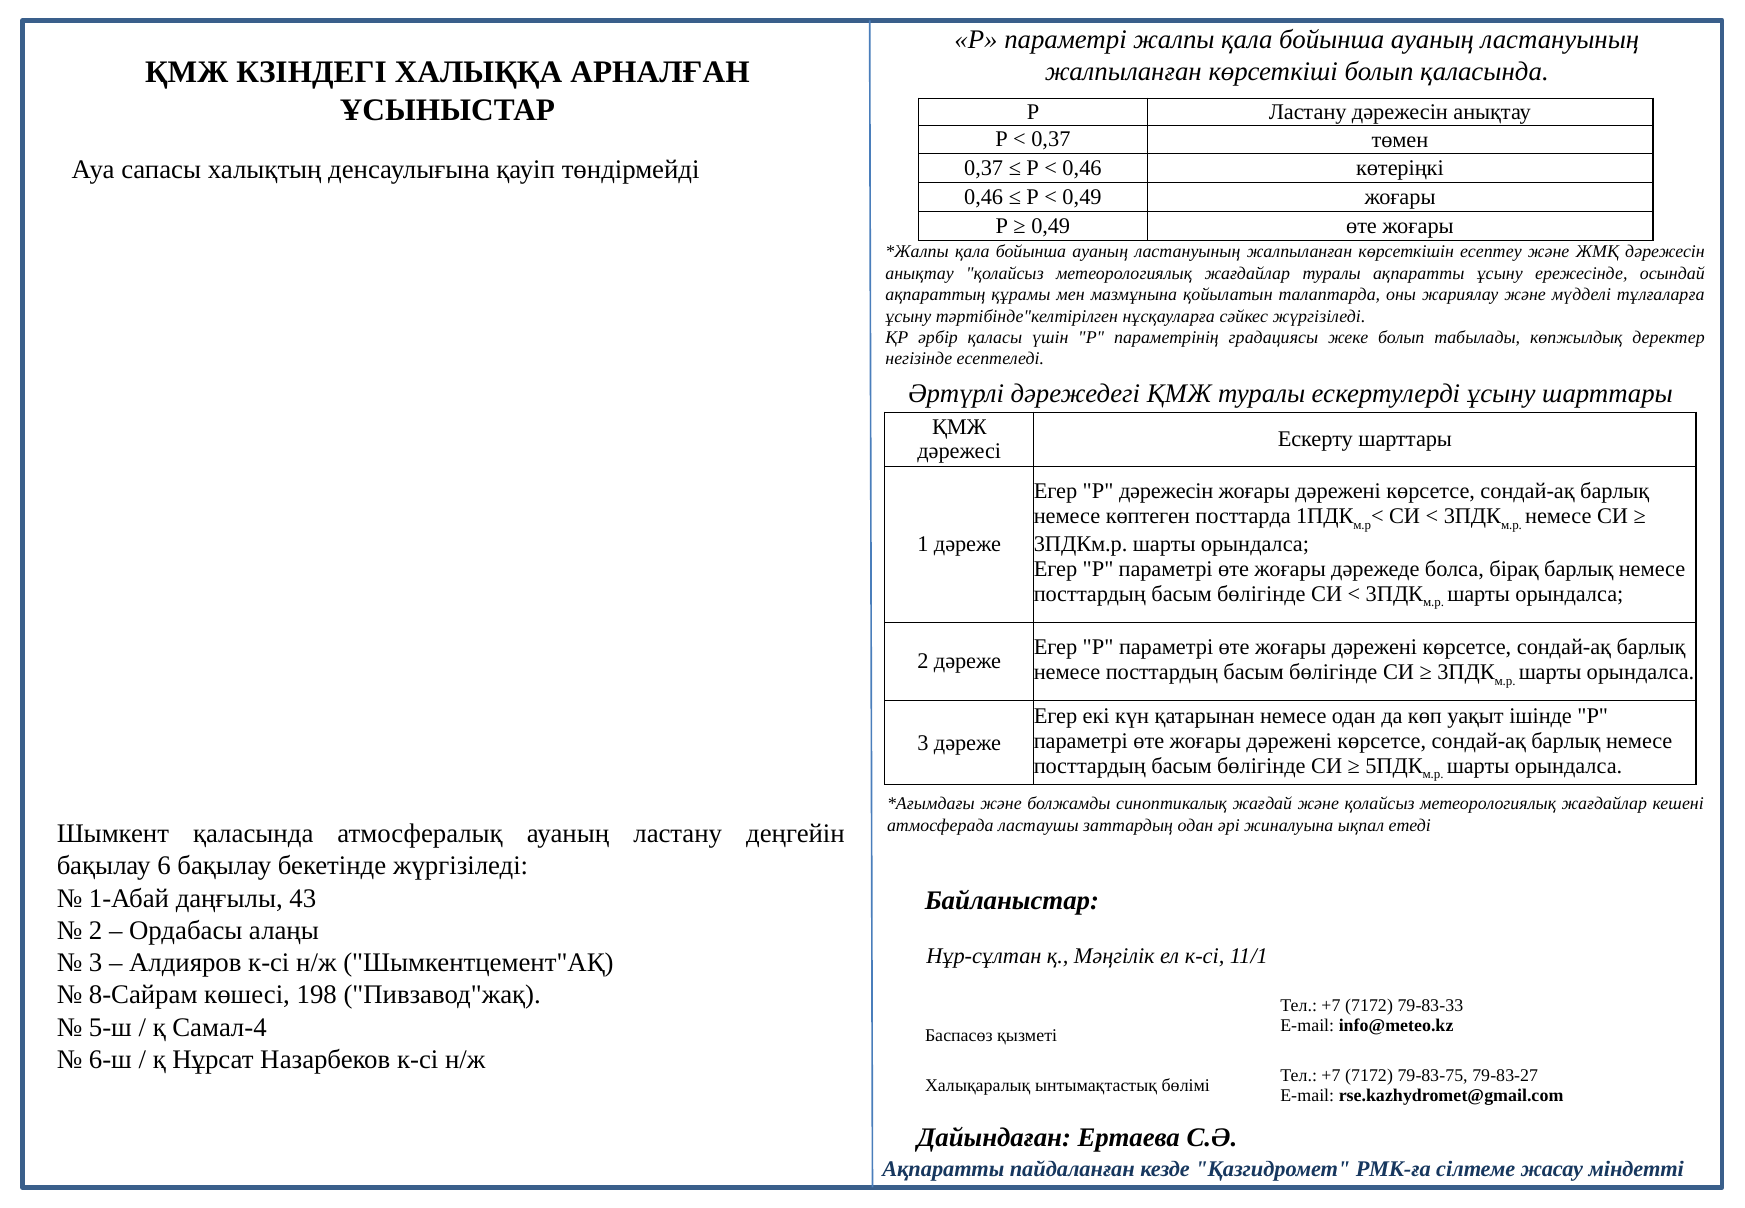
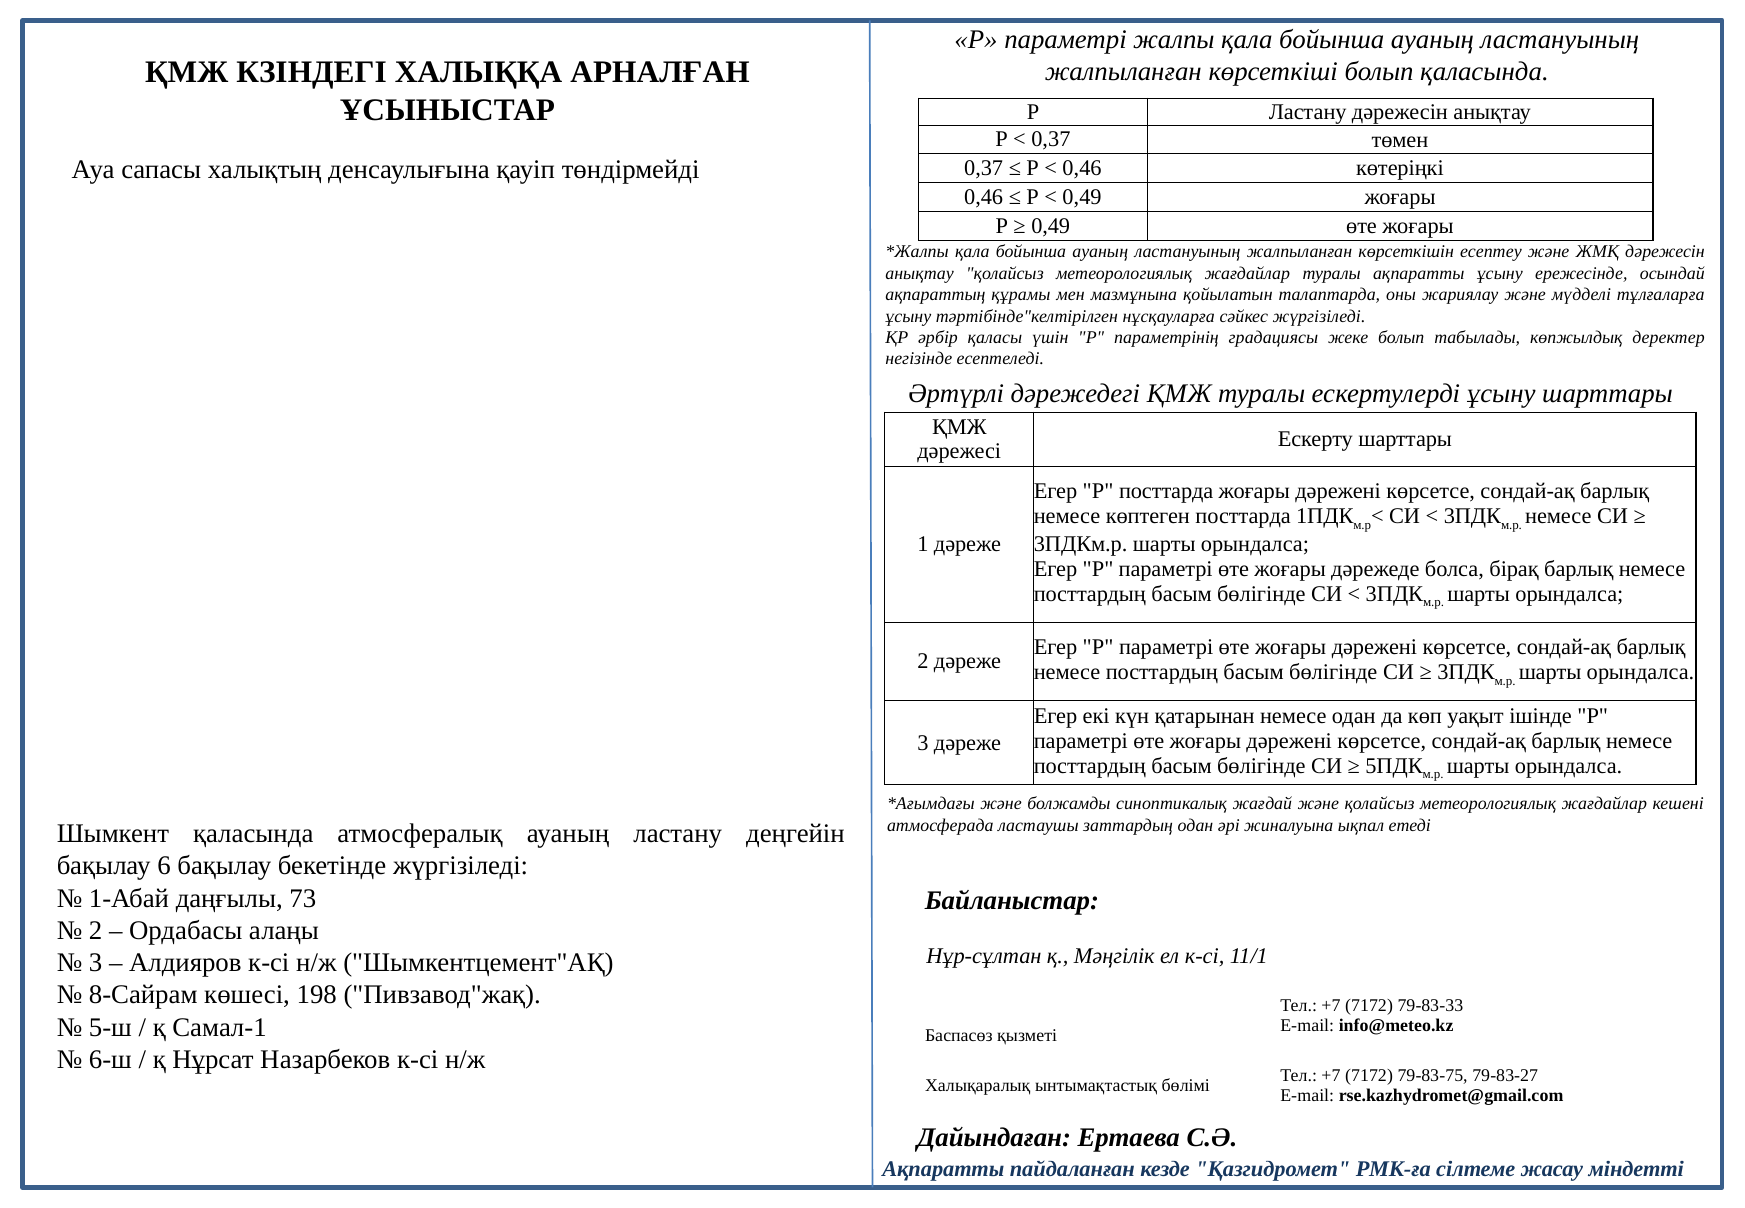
Р дәрежесін: дәрежесін -> посттарда
43: 43 -> 73
Самал-4: Самал-4 -> Самал-1
